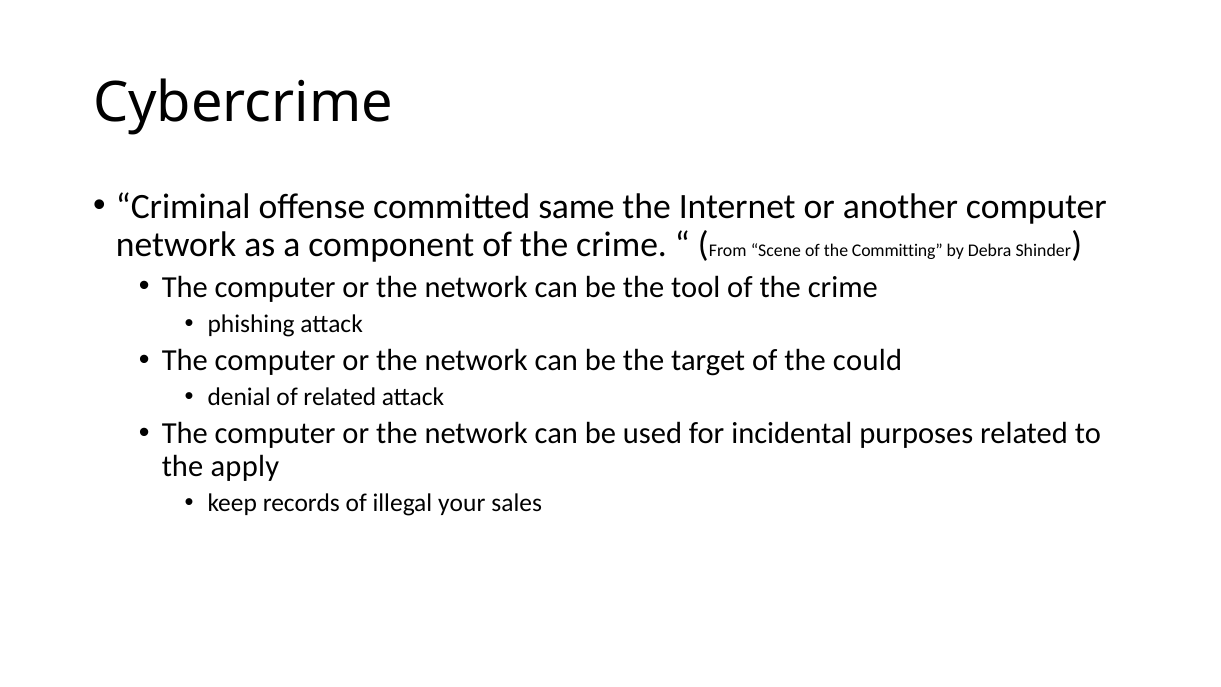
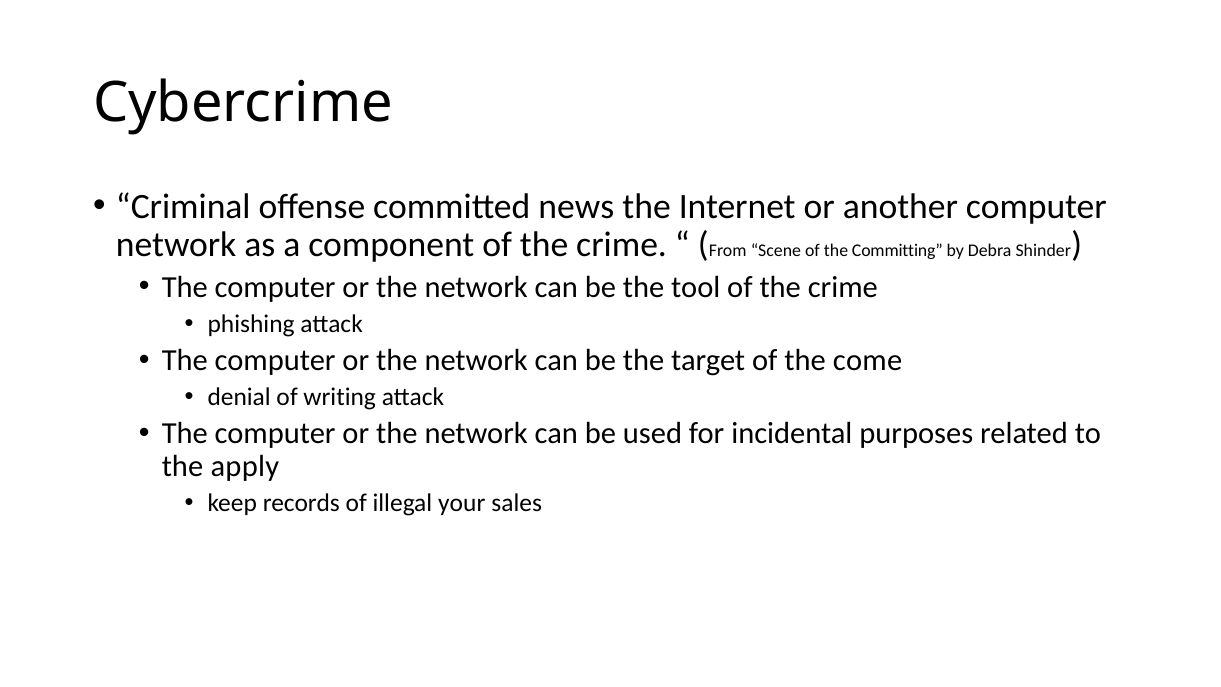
same: same -> news
could: could -> come
of related: related -> writing
